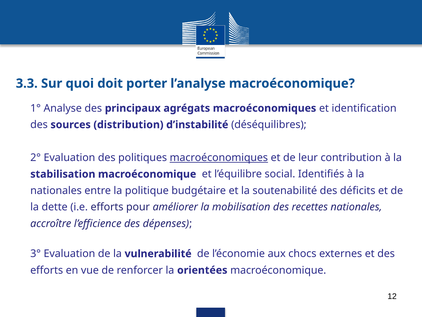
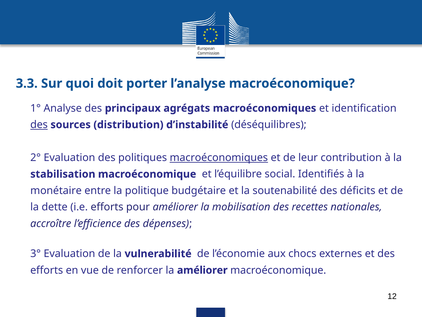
des at (39, 125) underline: none -> present
nationales at (56, 190): nationales -> monétaire
la orientées: orientées -> améliorer
